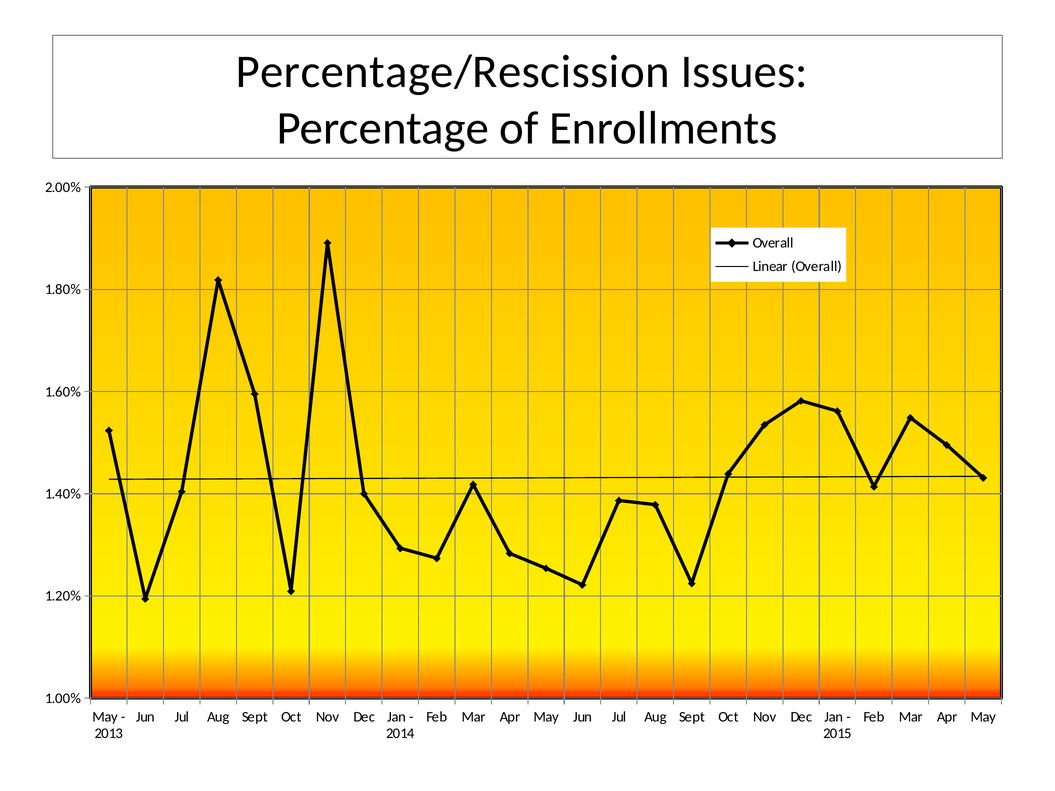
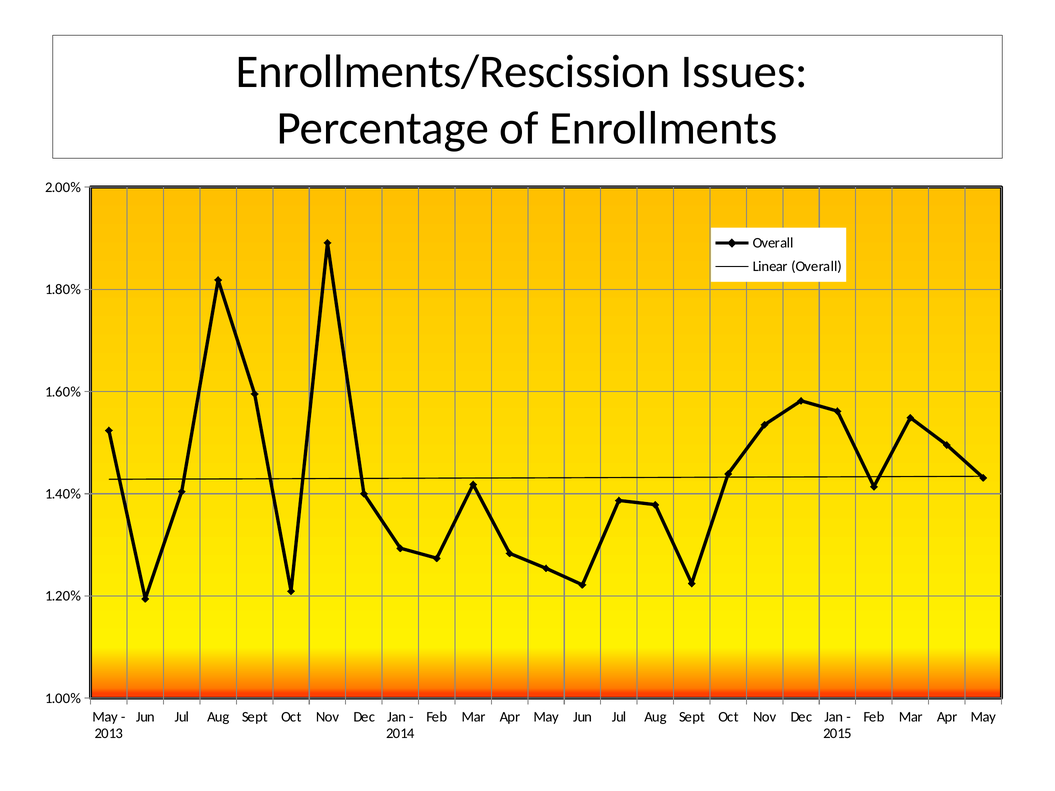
Percentage/Rescission: Percentage/Rescission -> Enrollments/Rescission
